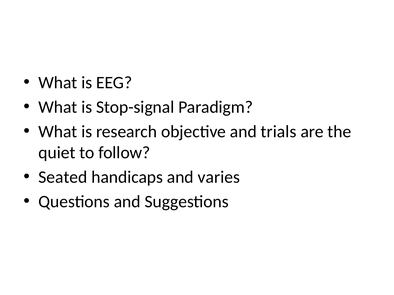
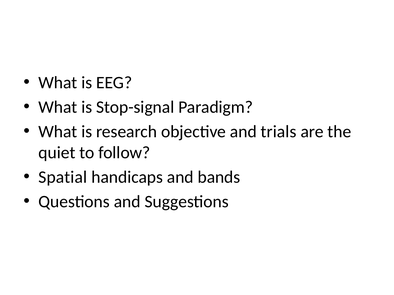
Seated: Seated -> Spatial
varies: varies -> bands
